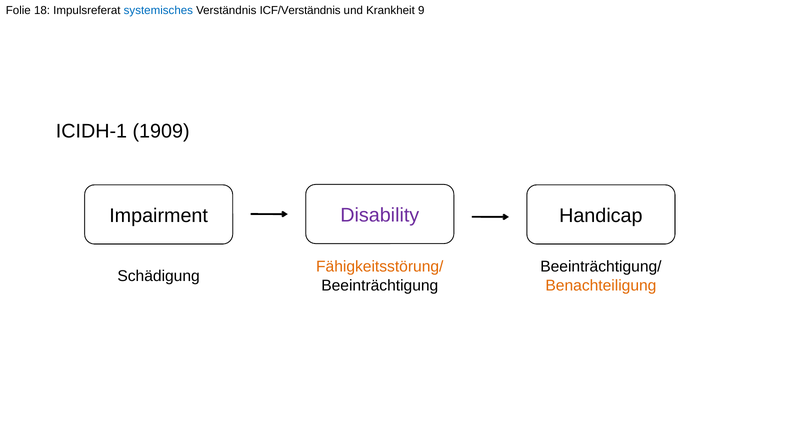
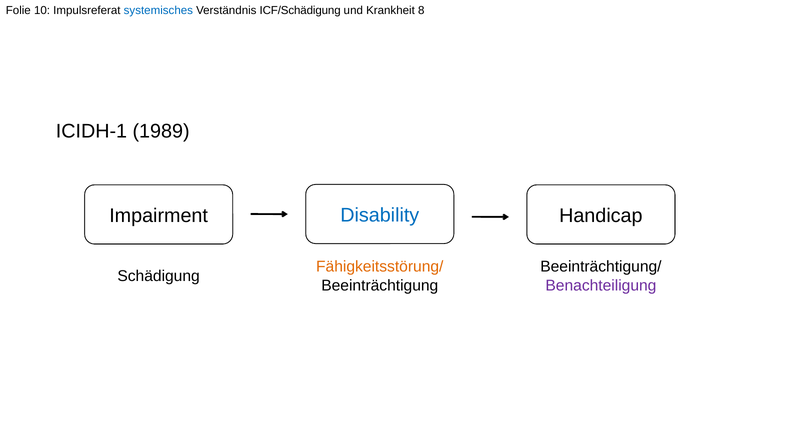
18: 18 -> 10
ICF/Verständnis: ICF/Verständnis -> ICF/Schädigung
9: 9 -> 8
1909: 1909 -> 1989
Disability colour: purple -> blue
Benachteiligung colour: orange -> purple
